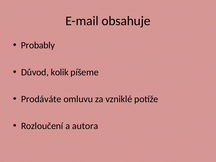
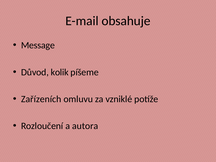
Probably: Probably -> Message
Prodáváte: Prodáváte -> Zařízeních
